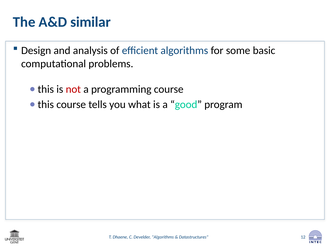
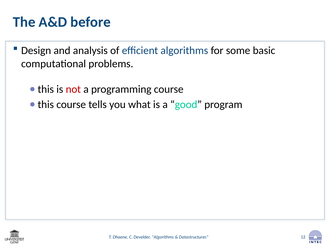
similar: similar -> before
